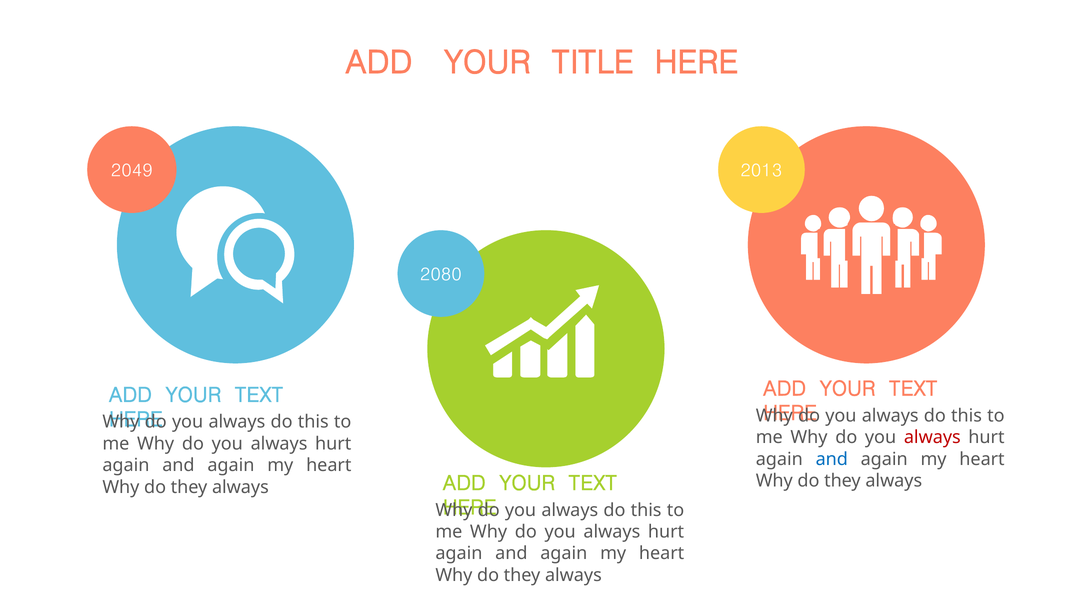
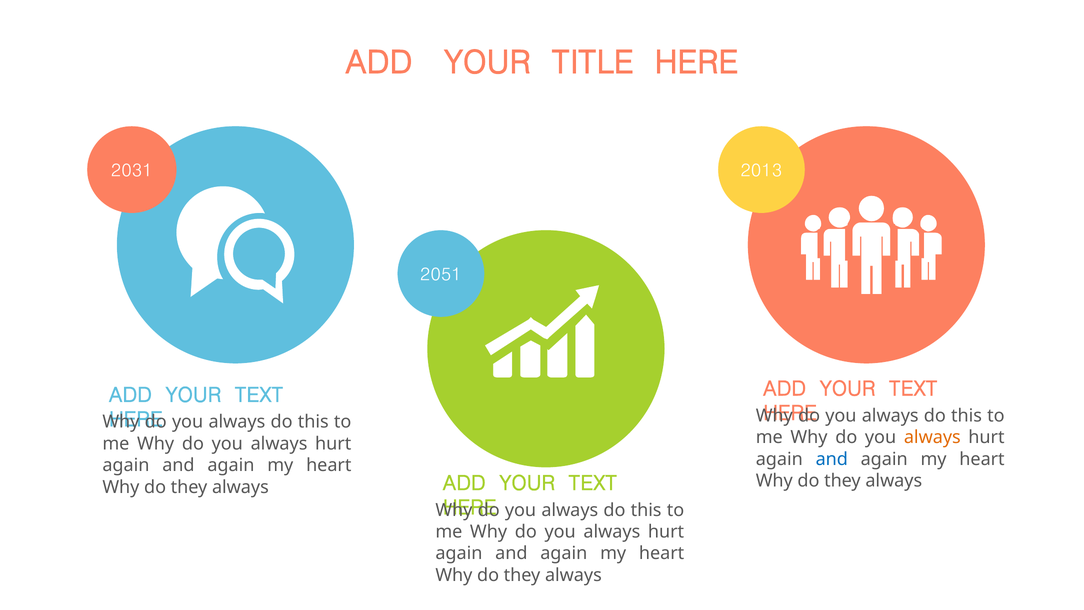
2049: 2049 -> 2031
2080: 2080 -> 2051
always at (932, 437) colour: red -> orange
